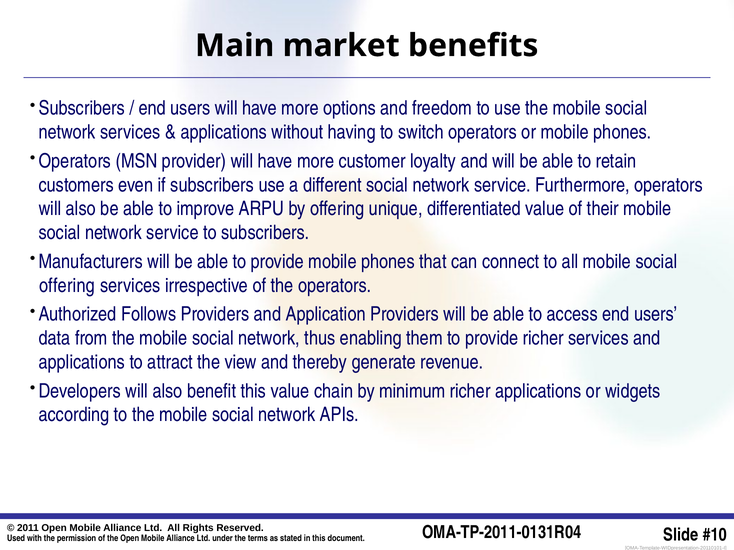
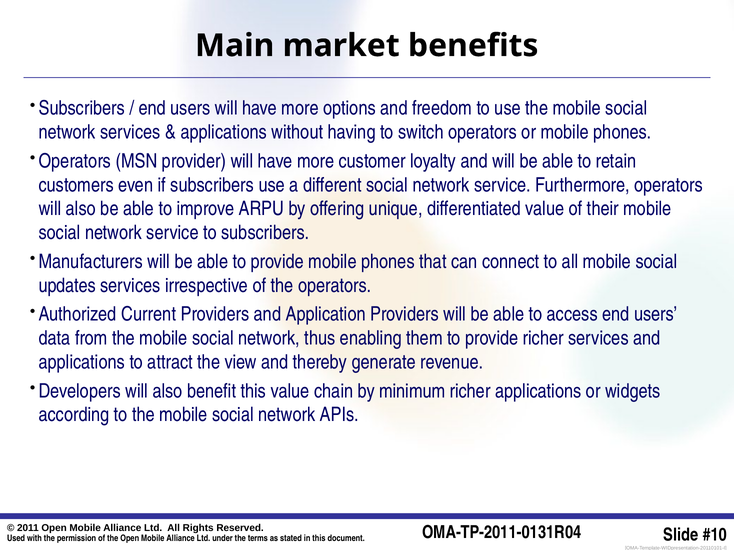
offering at (67, 286): offering -> updates
Follows: Follows -> Current
